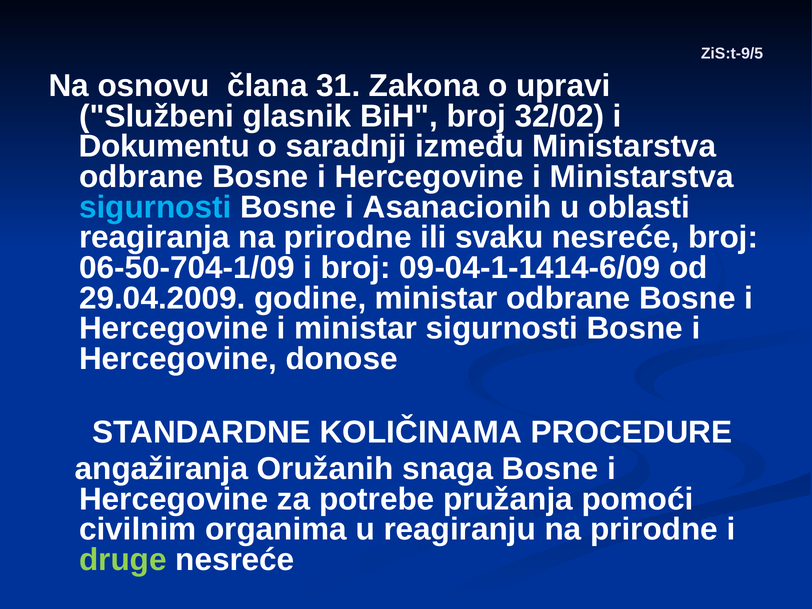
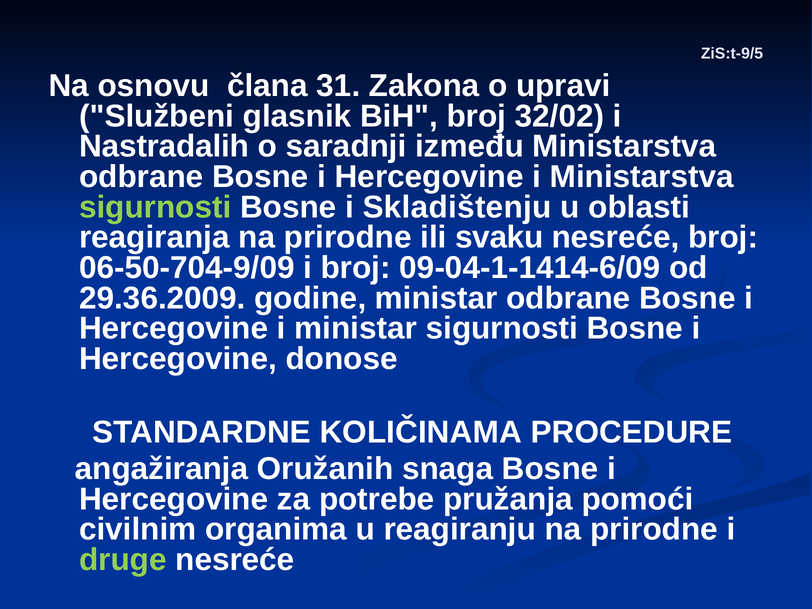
Dokumentu: Dokumentu -> Nastradalih
sigurnosti at (155, 207) colour: light blue -> light green
Asanacionih: Asanacionih -> Skladištenju
06-50-704-1/09: 06-50-704-1/09 -> 06-50-704-9/09
29.04.2009: 29.04.2009 -> 29.36.2009
